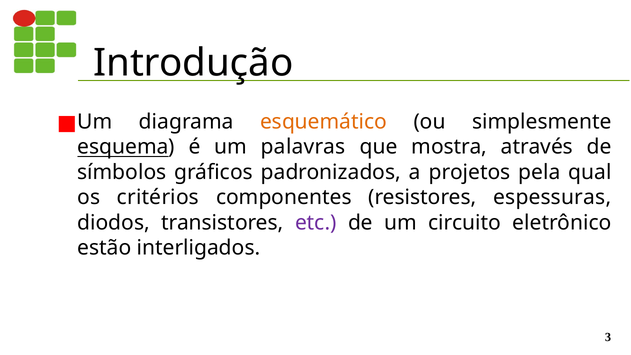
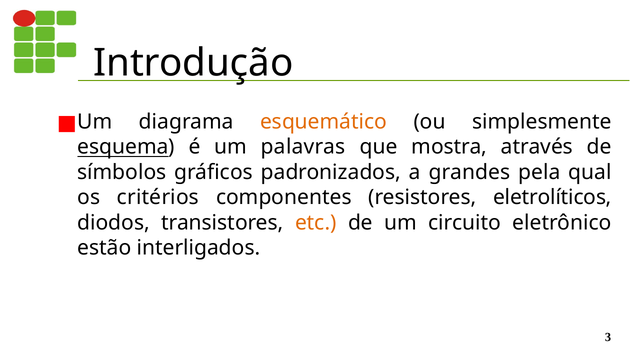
projetos: projetos -> grandes
espessuras: espessuras -> eletrolíticos
etc colour: purple -> orange
